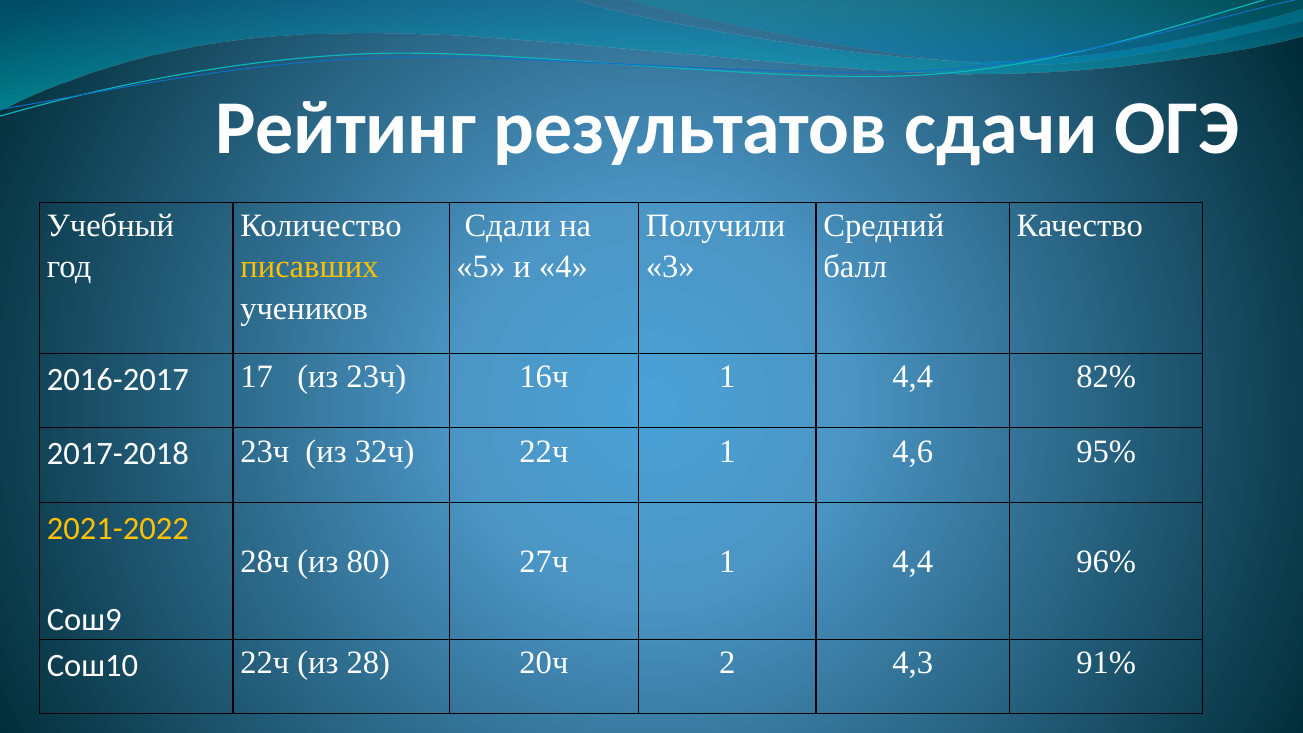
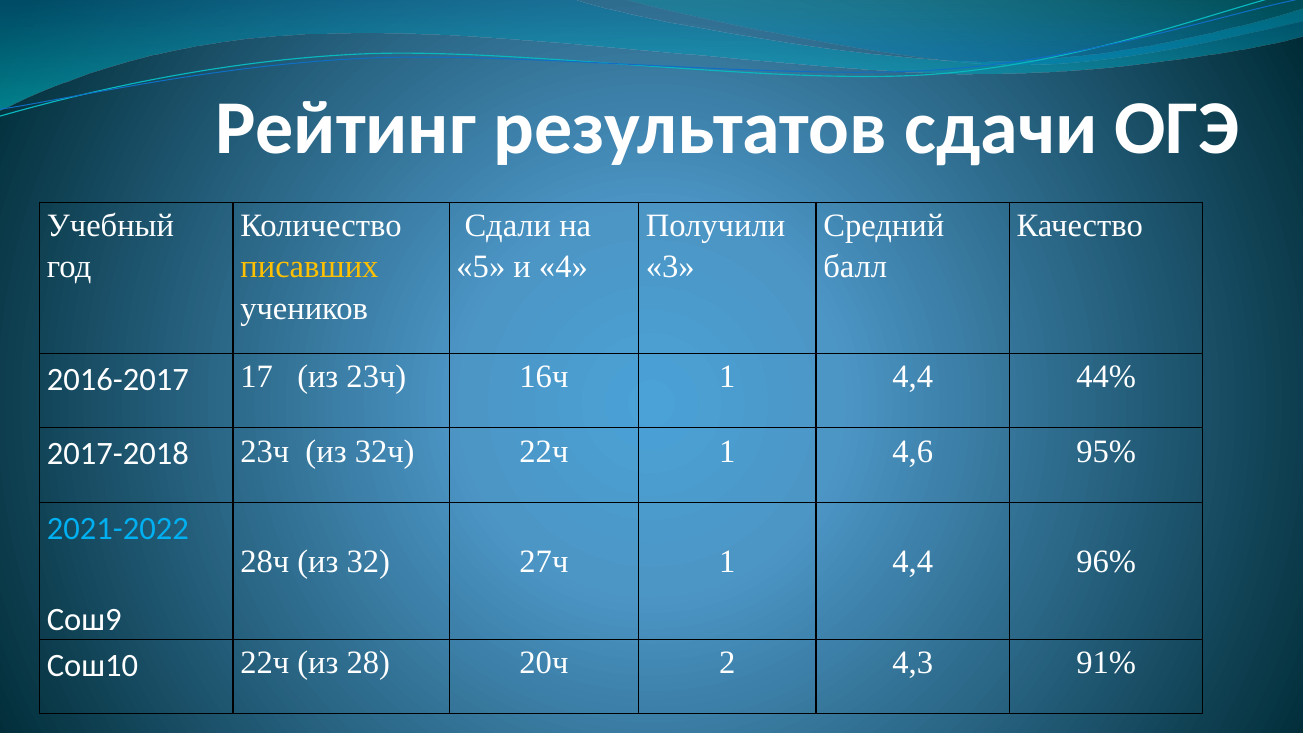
82%: 82% -> 44%
2021-2022 colour: yellow -> light blue
80: 80 -> 32
